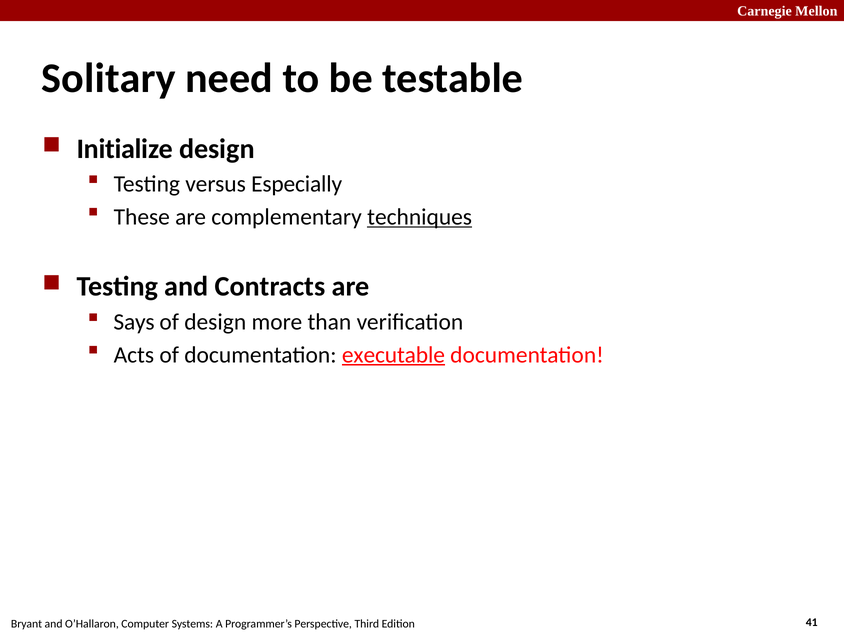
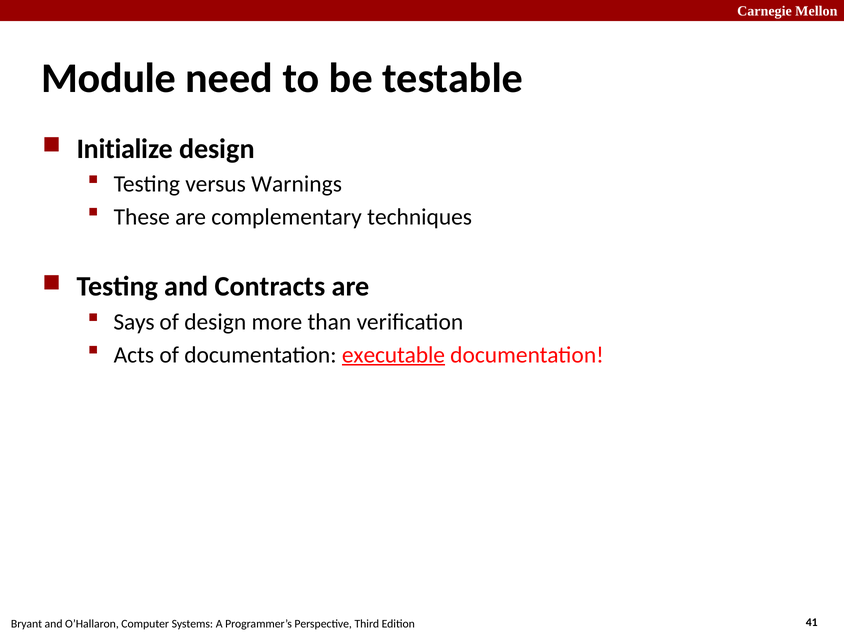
Solitary: Solitary -> Module
Especially: Especially -> Warnings
techniques underline: present -> none
